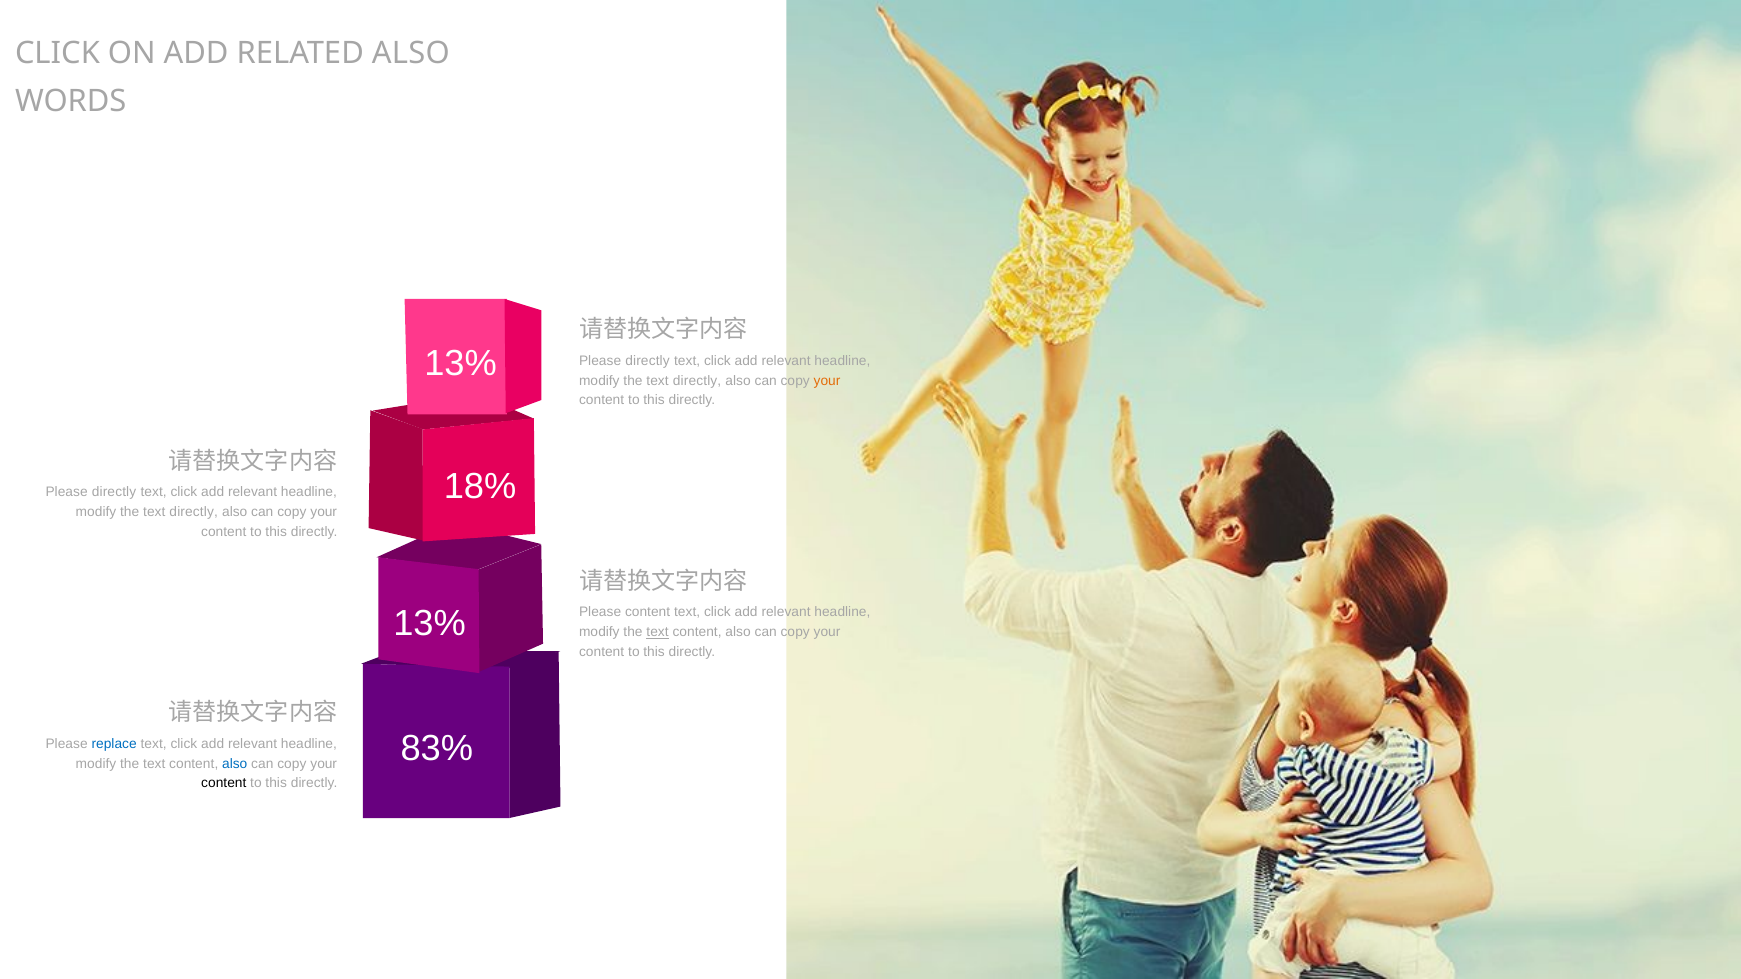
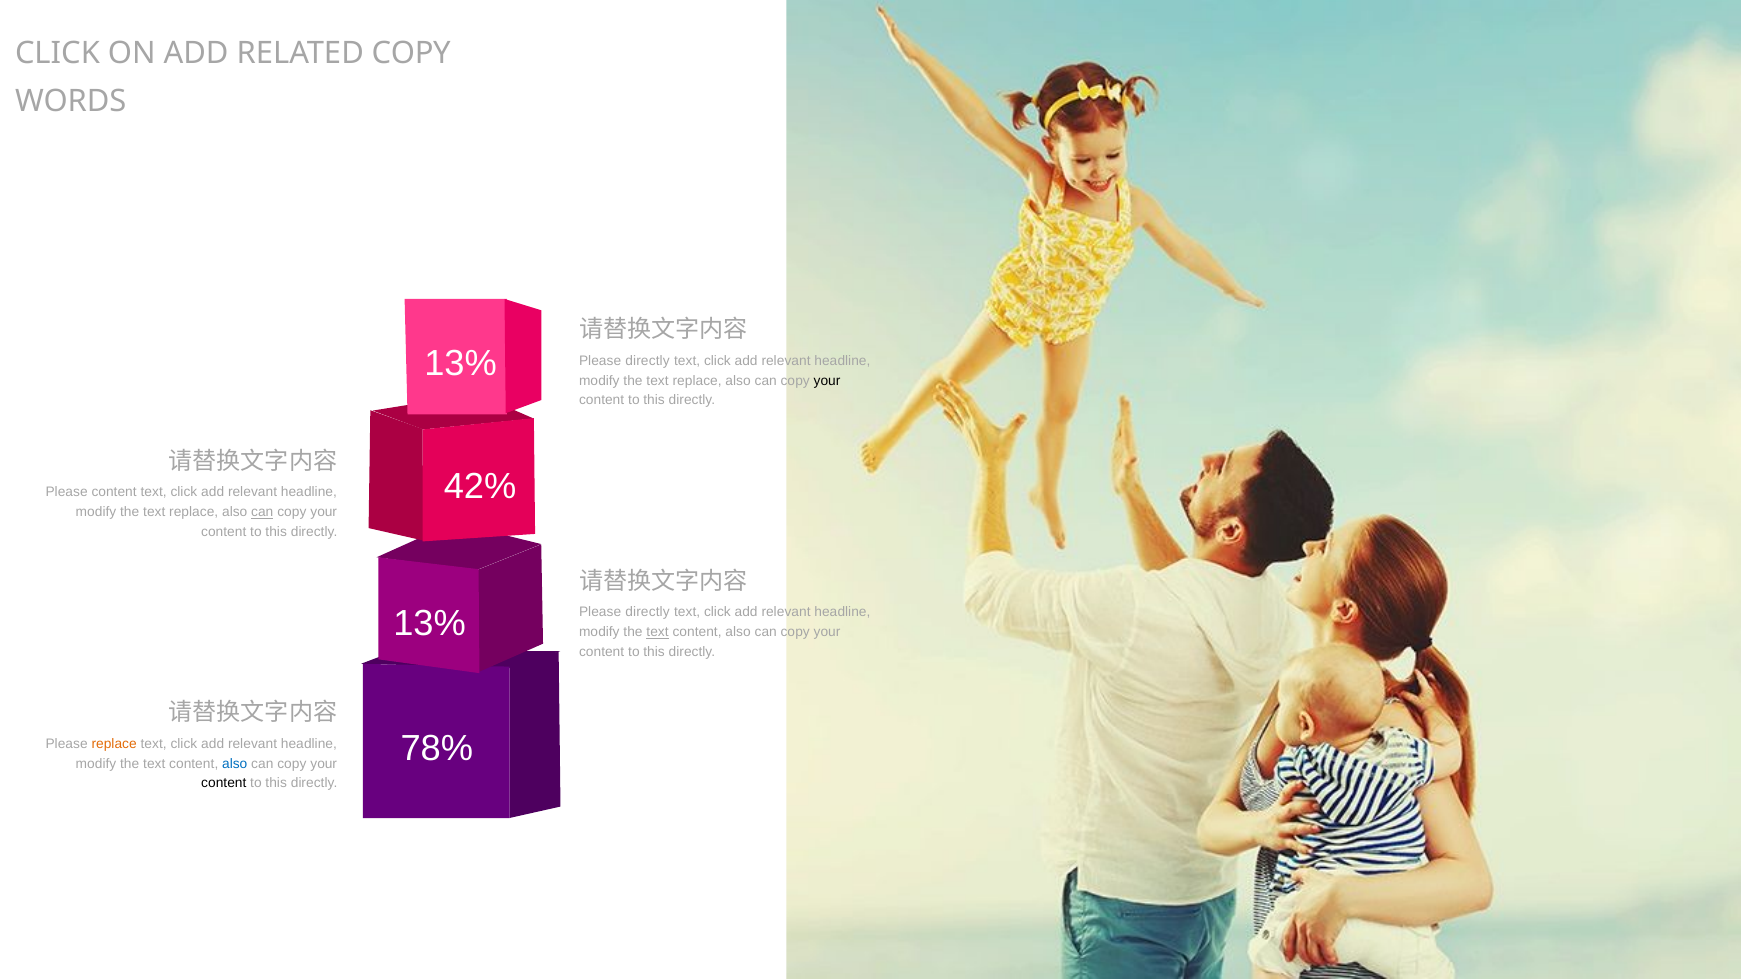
RELATED ALSO: ALSO -> COPY
directly at (697, 381): directly -> replace
your at (827, 381) colour: orange -> black
18%: 18% -> 42%
directly at (114, 493): directly -> content
directly at (194, 512): directly -> replace
can at (262, 512) underline: none -> present
content at (648, 612): content -> directly
83%: 83% -> 78%
replace at (114, 744) colour: blue -> orange
